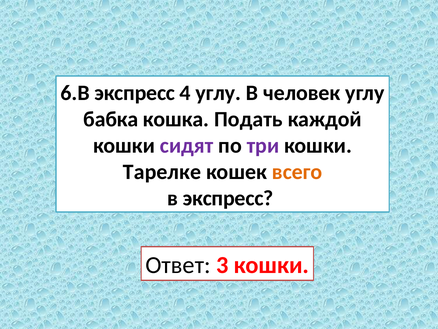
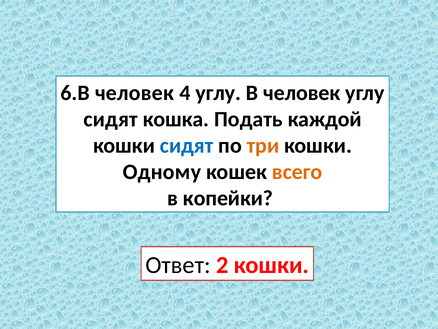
6.В экспресс: экспресс -> человек
бабка at (111, 119): бабка -> сидят
сидят at (187, 145) colour: purple -> blue
три colour: purple -> orange
Тарелке: Тарелке -> Одному
в экспресс: экспресс -> копейки
3: 3 -> 2
